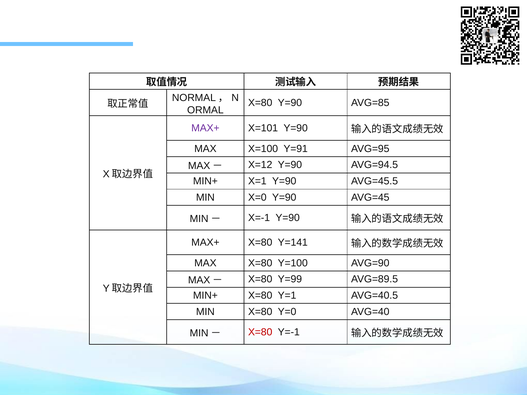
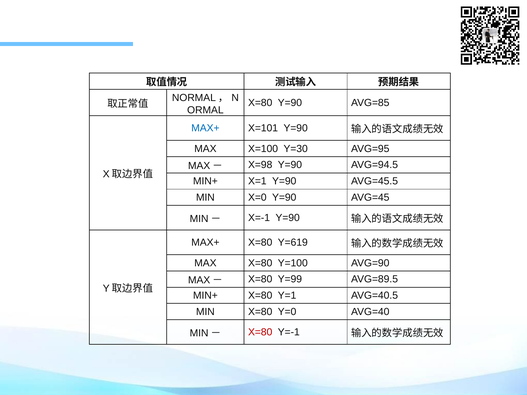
MAX+ at (205, 128) colour: purple -> blue
Y=91: Y=91 -> Y=30
X=12: X=12 -> X=98
Y=141: Y=141 -> Y=619
